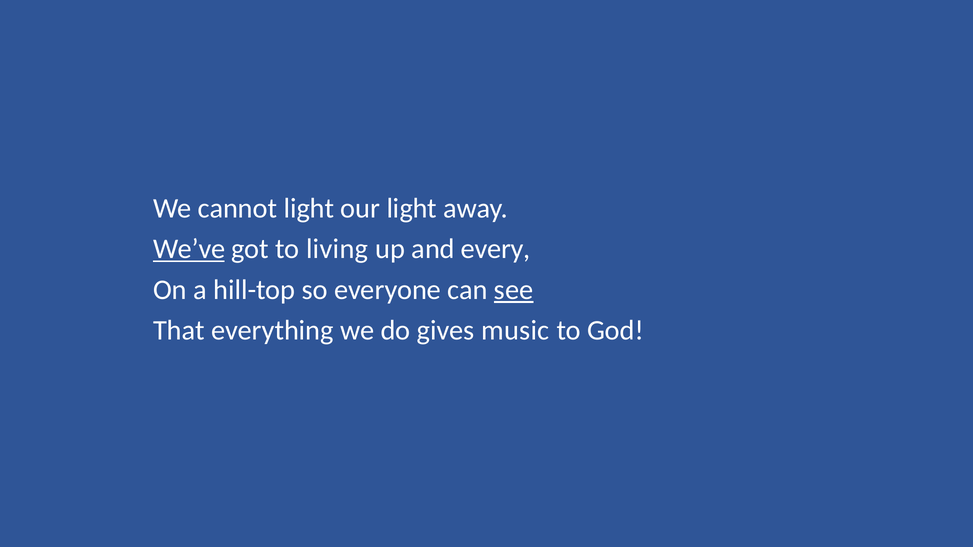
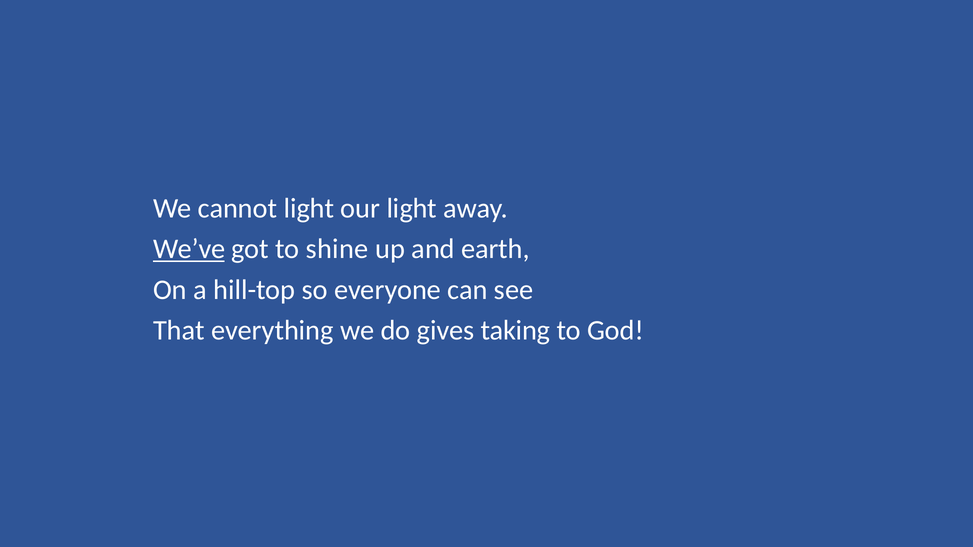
living: living -> shine
every: every -> earth
see underline: present -> none
music: music -> taking
